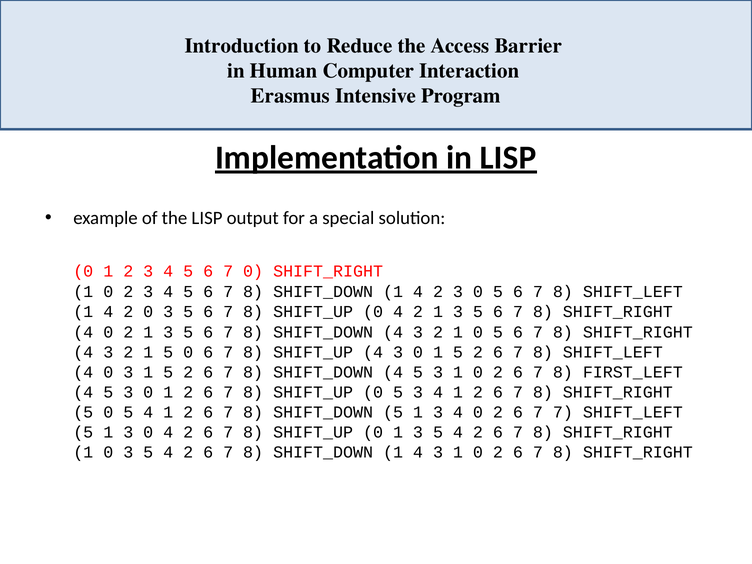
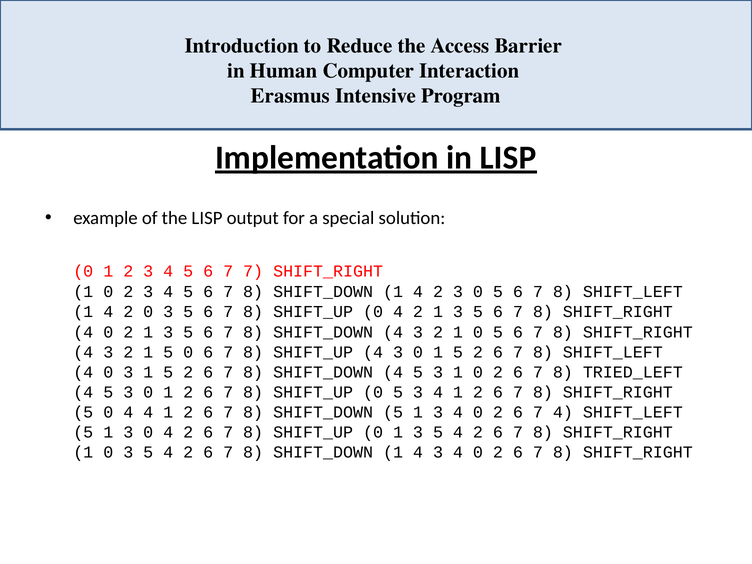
7 0: 0 -> 7
FIRST_LEFT: FIRST_LEFT -> TRIED_LEFT
5 0 5: 5 -> 4
7 7: 7 -> 4
4 3 1: 1 -> 4
